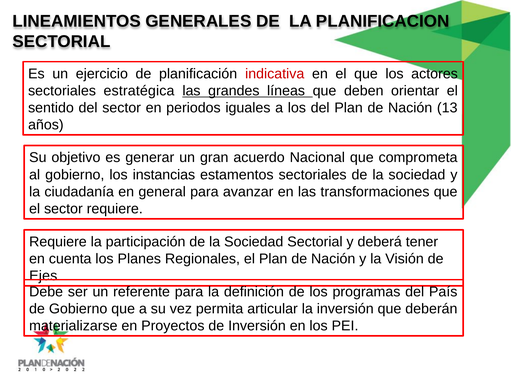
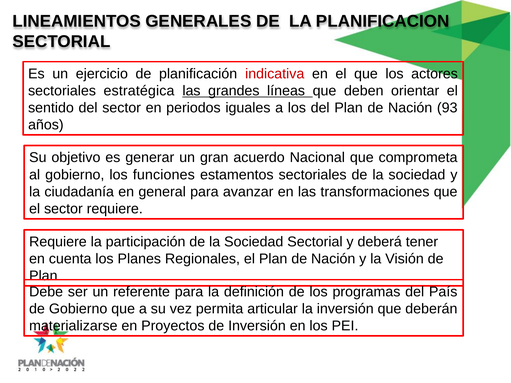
13: 13 -> 93
instancias: instancias -> funciones
Ejes at (43, 276): Ejes -> Plan
